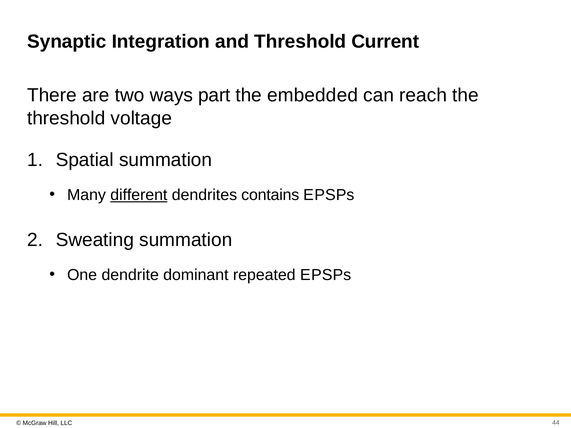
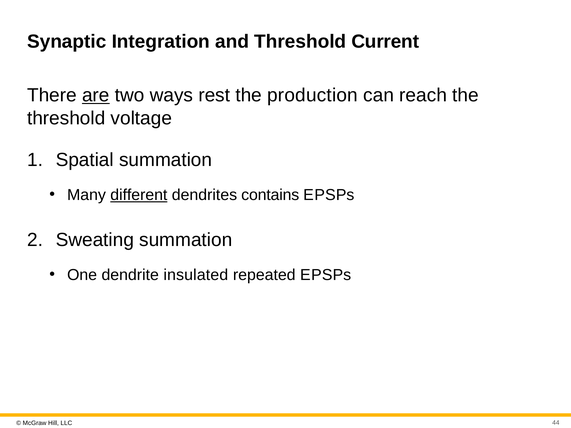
are underline: none -> present
part: part -> rest
embedded: embedded -> production
dominant: dominant -> insulated
